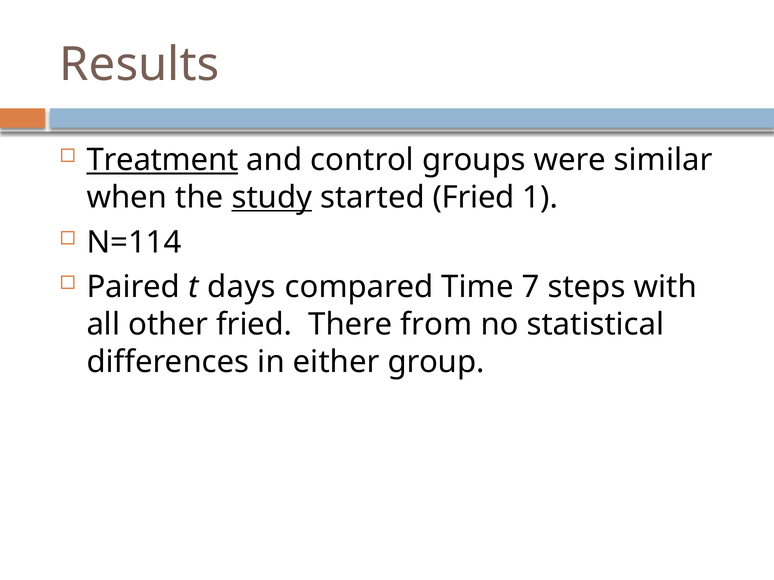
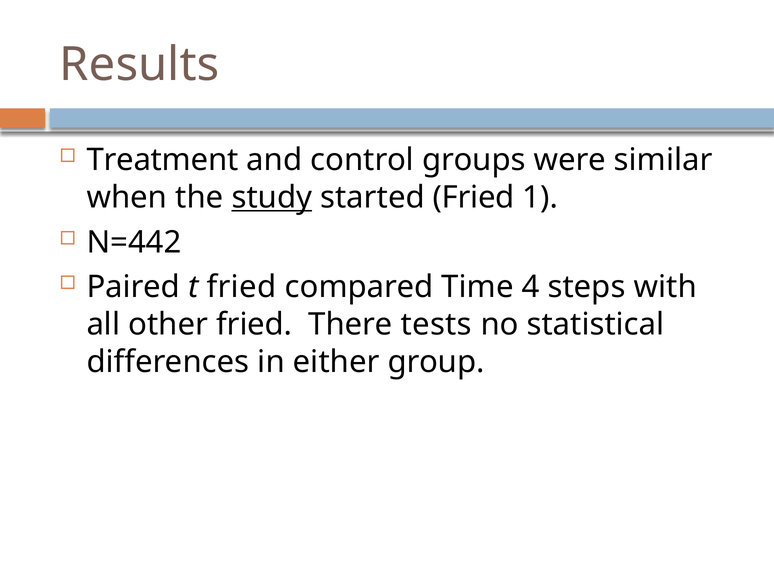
Treatment underline: present -> none
N=114: N=114 -> N=442
t days: days -> fried
7: 7 -> 4
from: from -> tests
